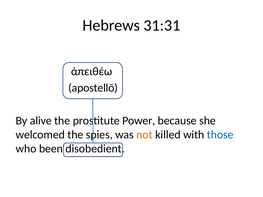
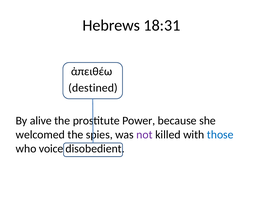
31:31: 31:31 -> 18:31
apostellō: apostellō -> destined
not colour: orange -> purple
been: been -> voice
